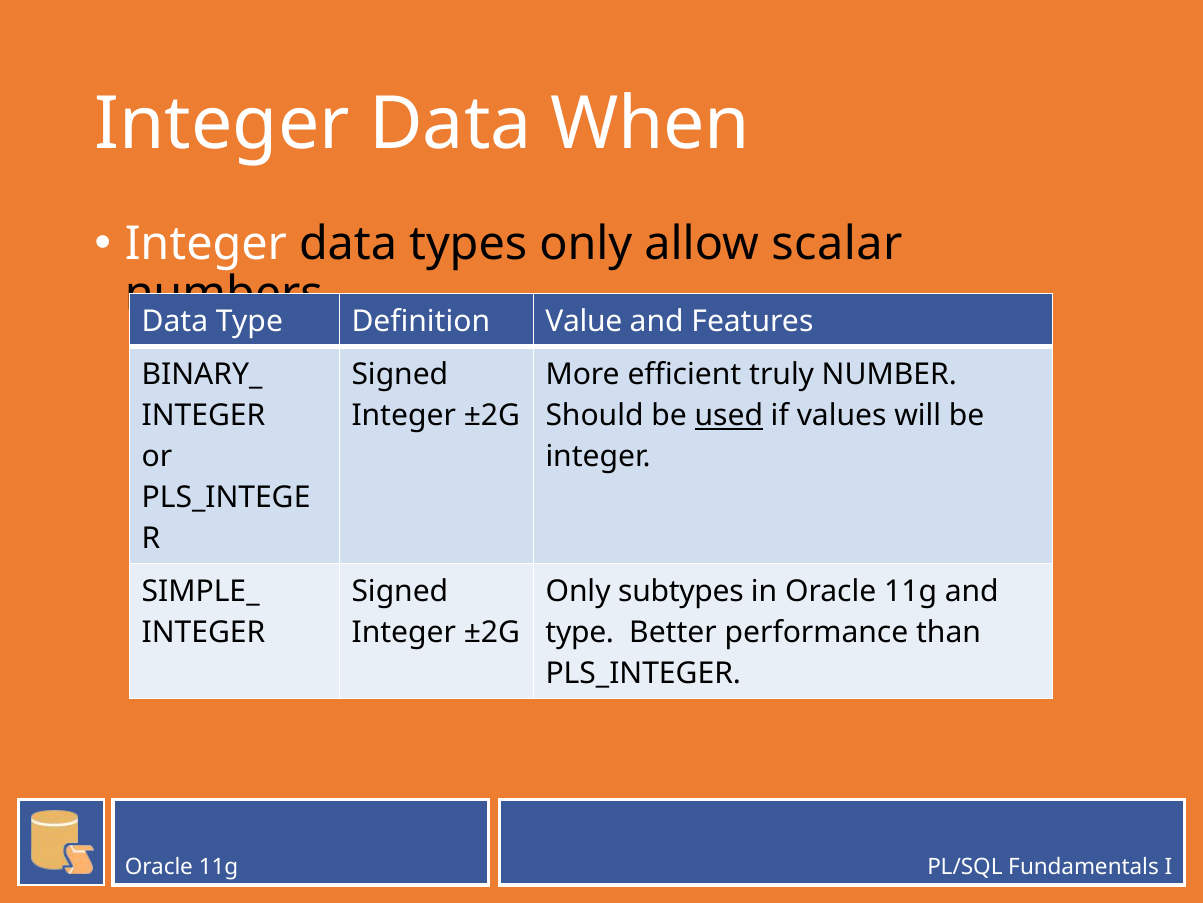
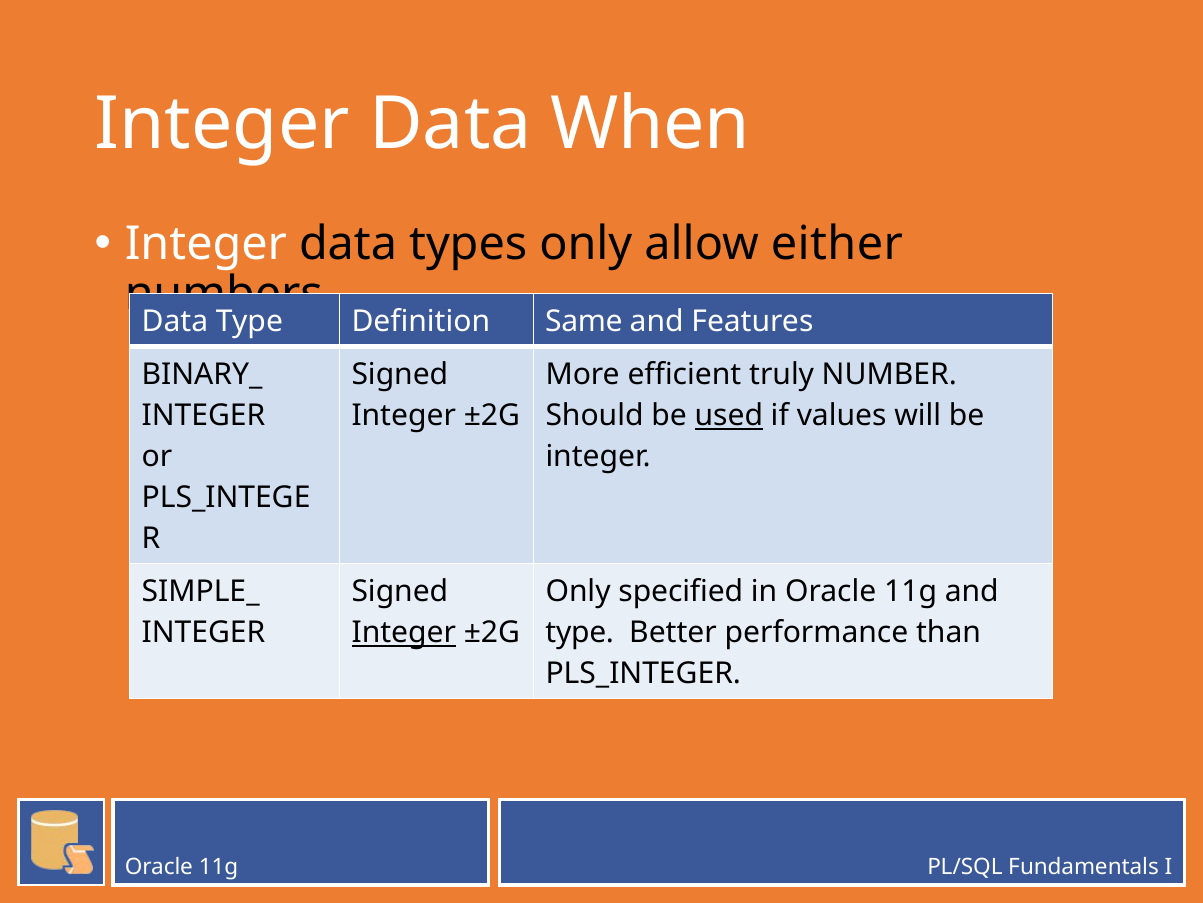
scalar: scalar -> either
Value: Value -> Same
subtypes: subtypes -> specified
Integer at (404, 632) underline: none -> present
